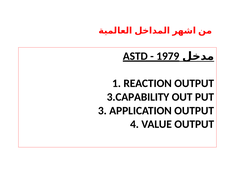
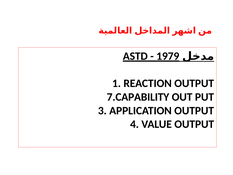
3.CAPABILITY: 3.CAPABILITY -> 7.CAPABILITY
